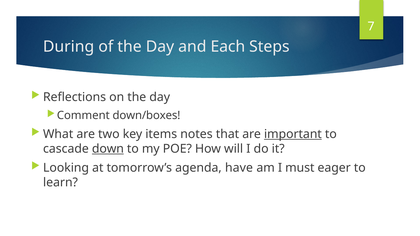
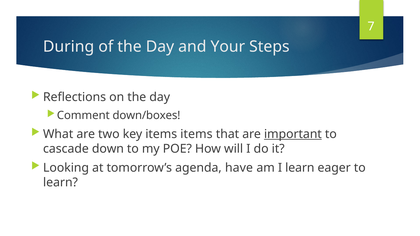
Each: Each -> Your
items notes: notes -> items
down underline: present -> none
I must: must -> learn
